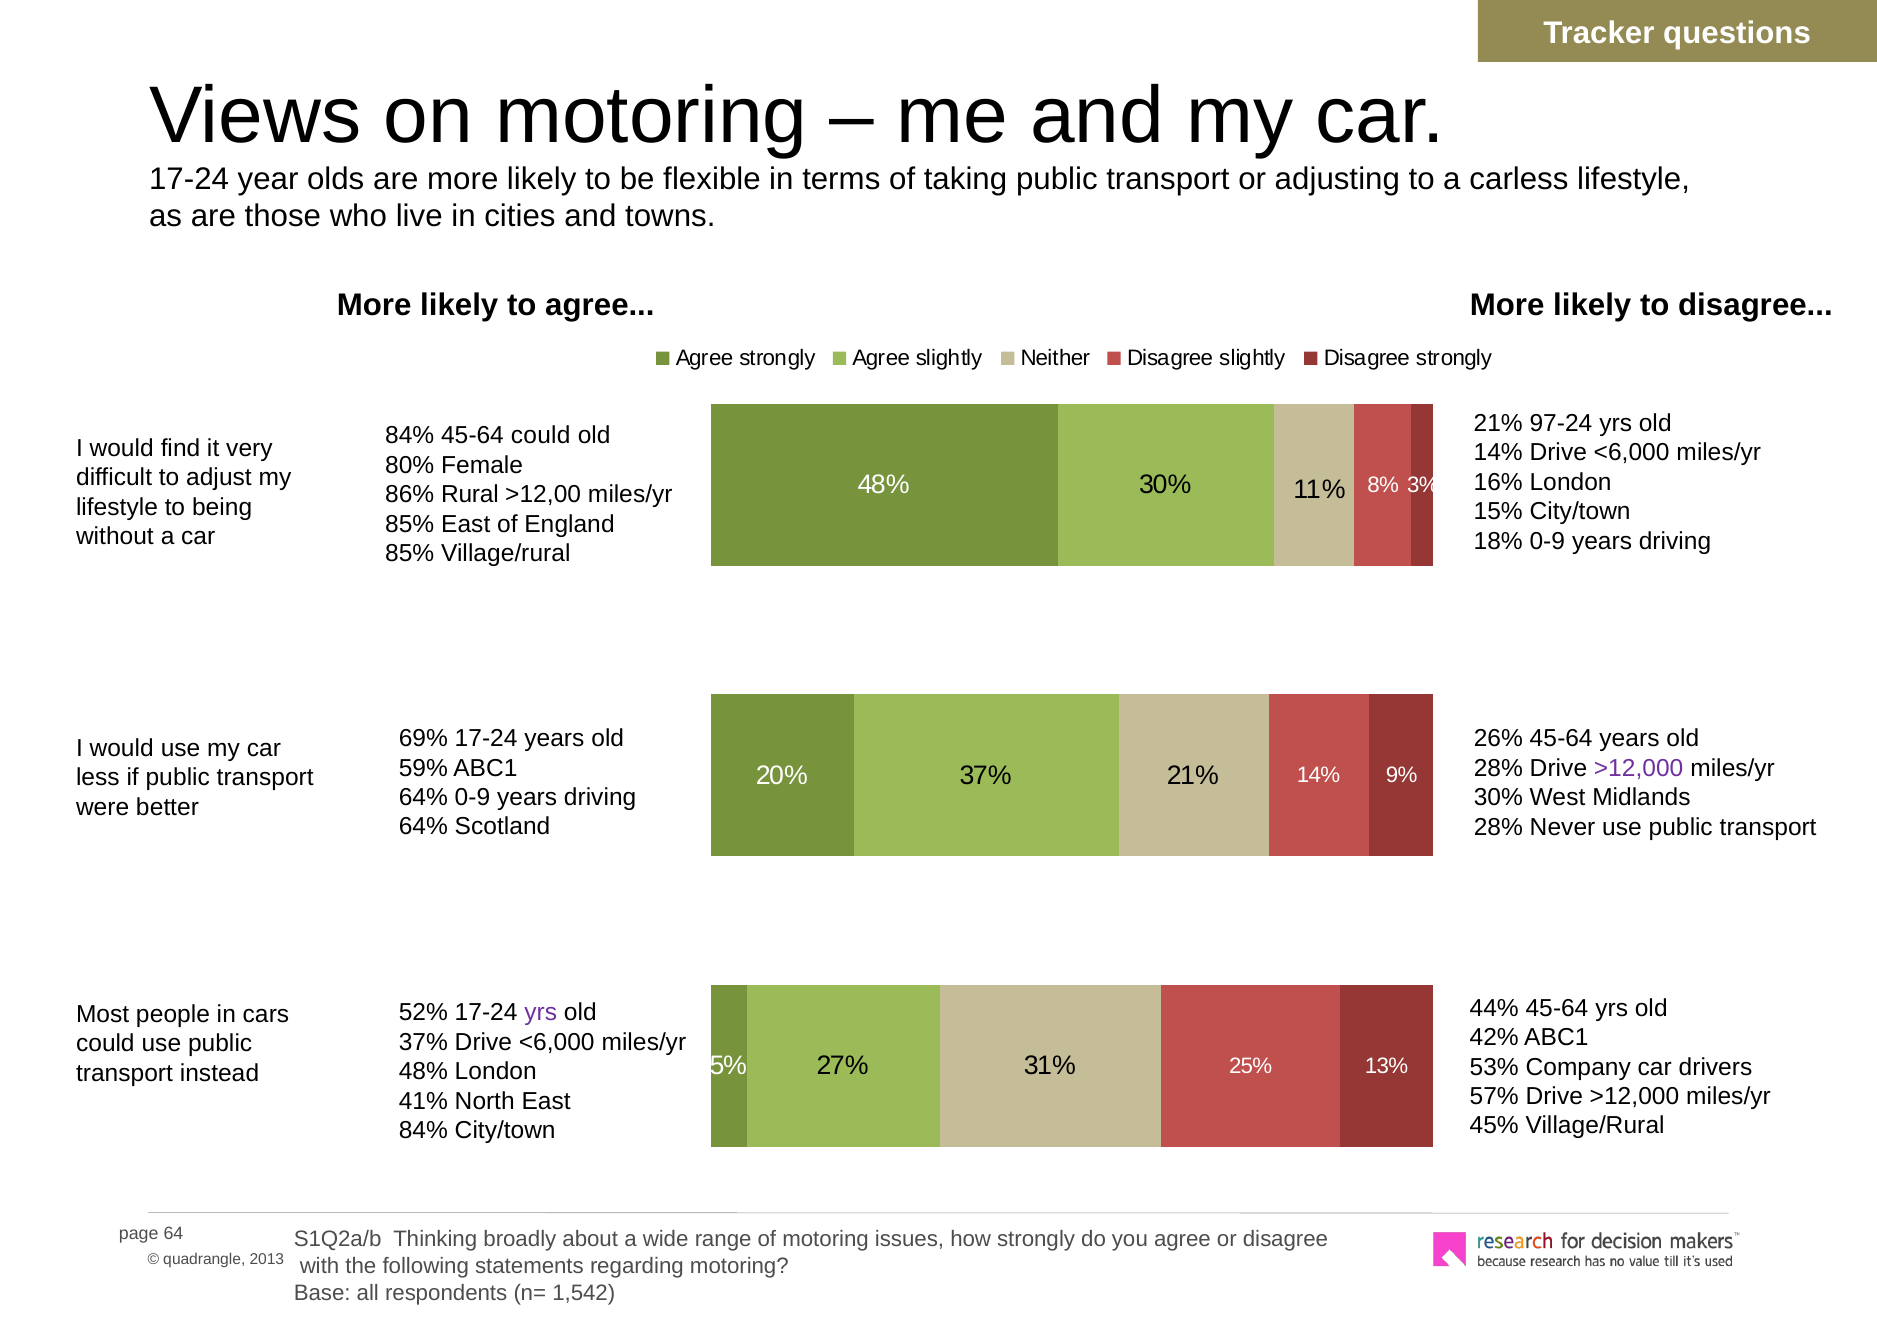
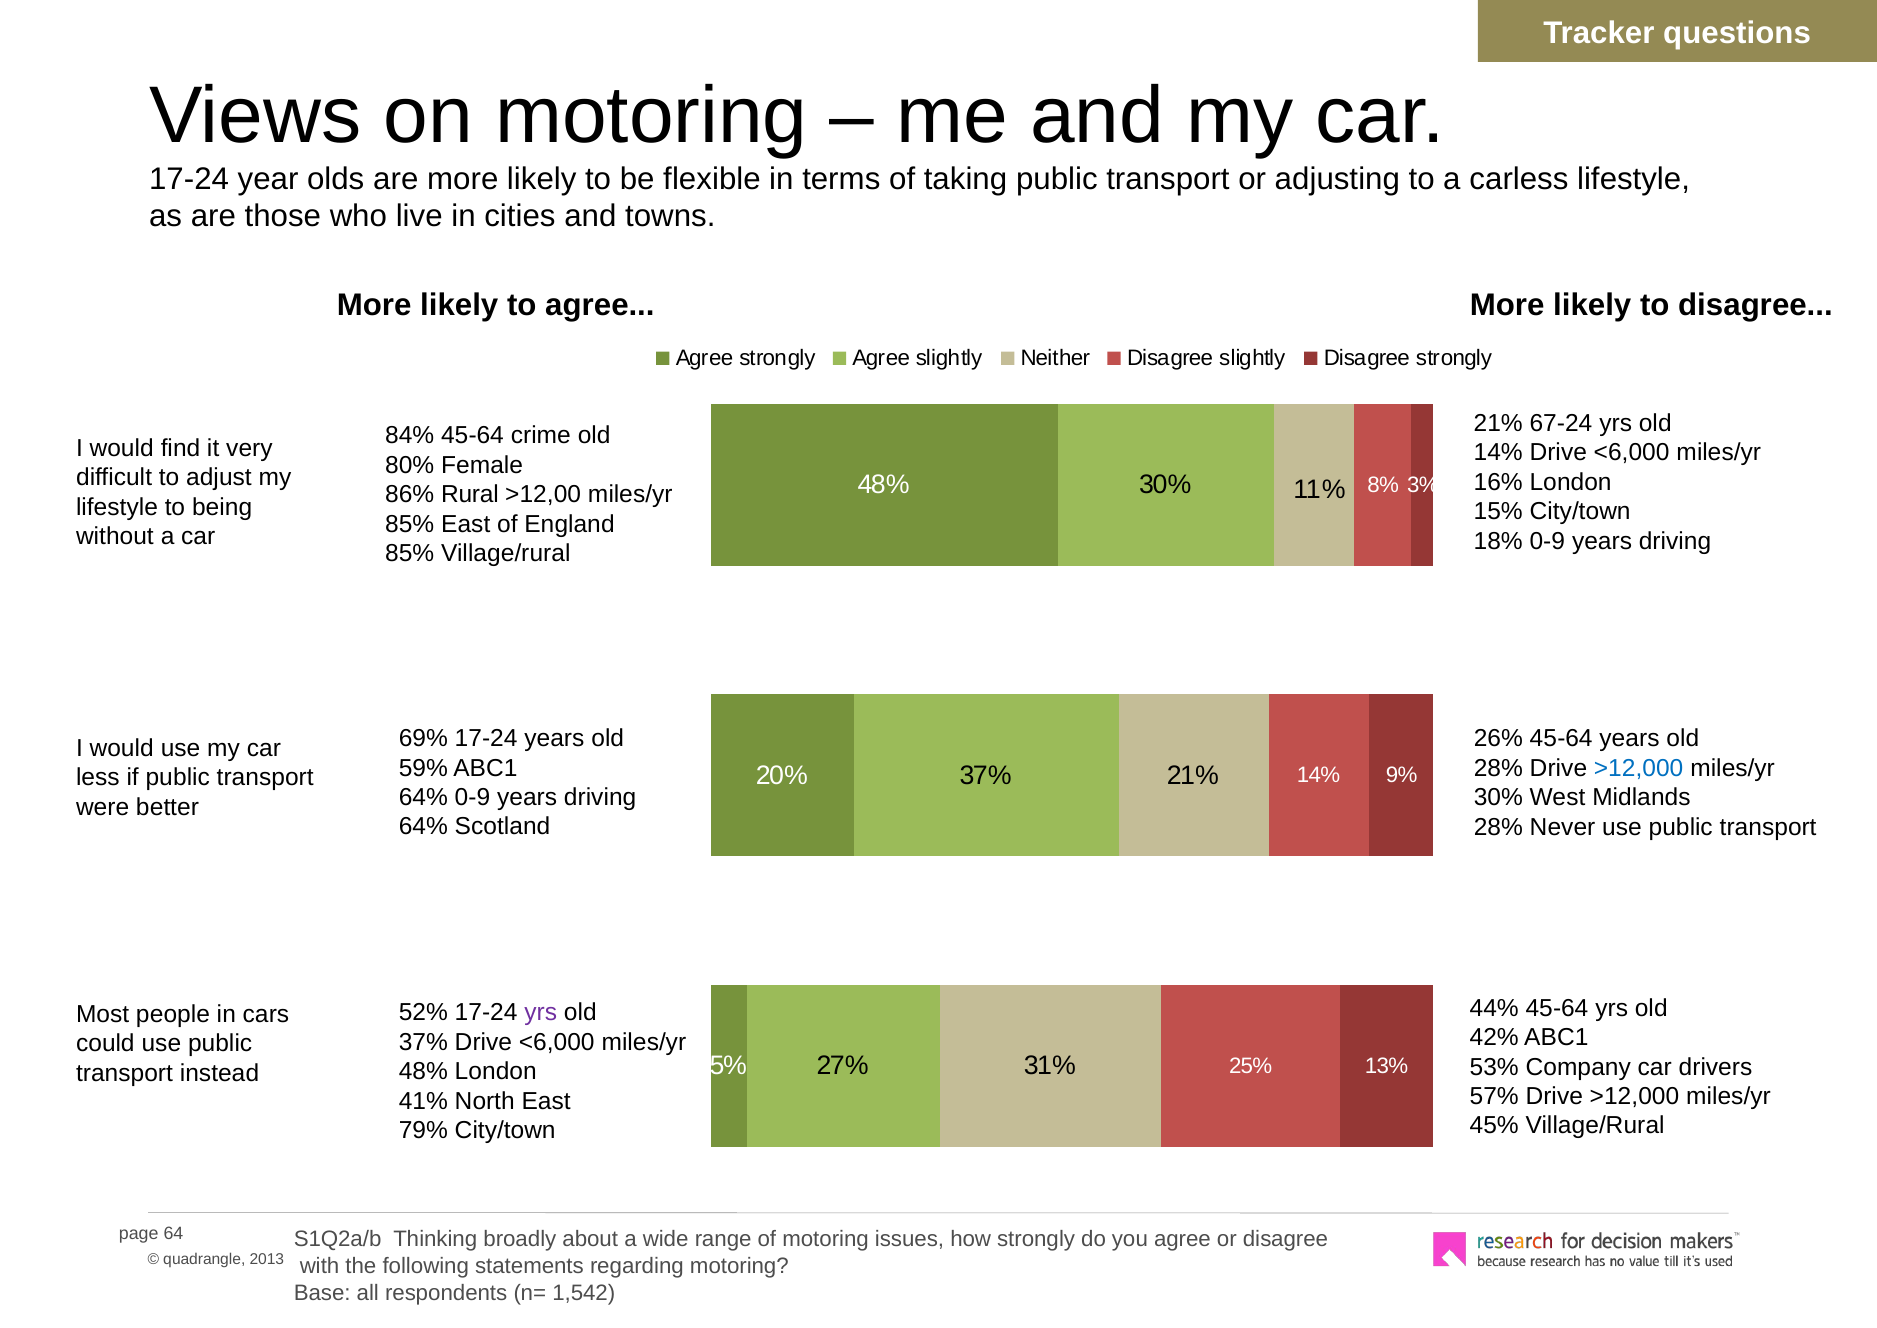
97-24: 97-24 -> 67-24
45-64 could: could -> crime
>12,000 at (1639, 768) colour: purple -> blue
84% at (423, 1131): 84% -> 79%
